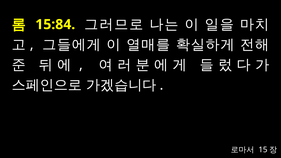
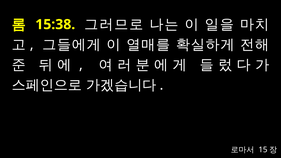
15:84: 15:84 -> 15:38
